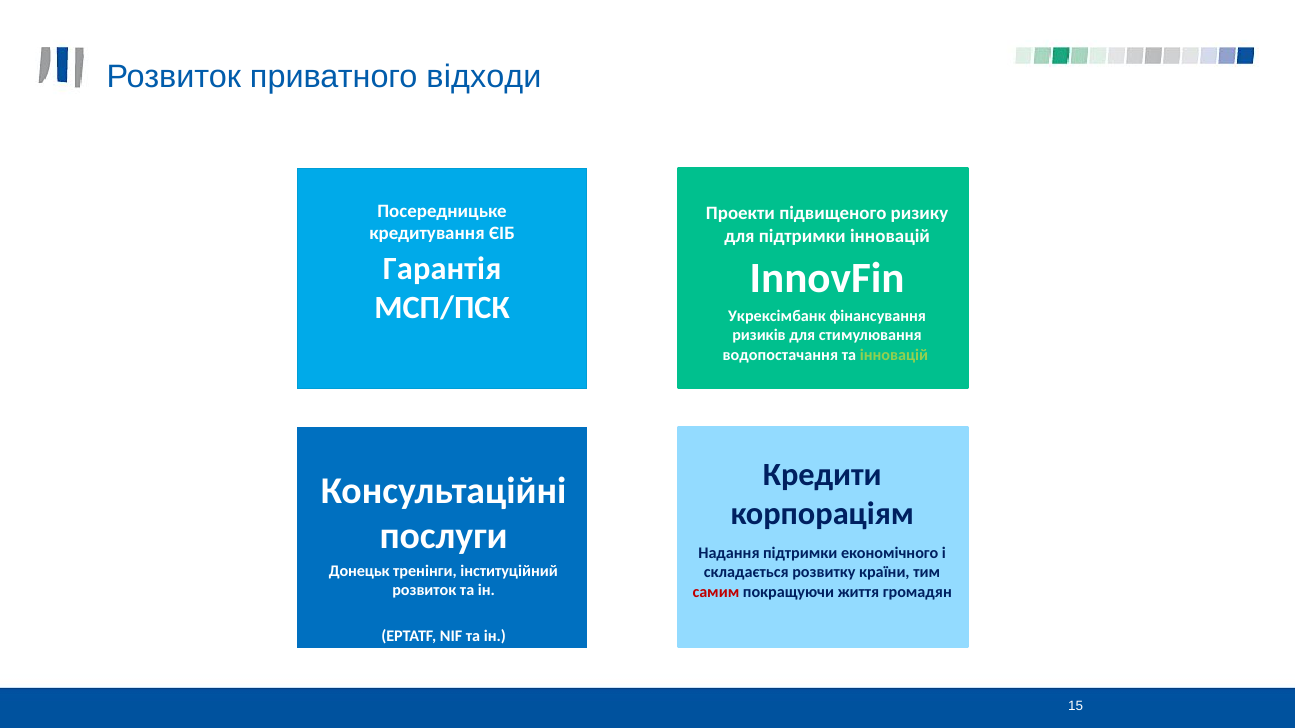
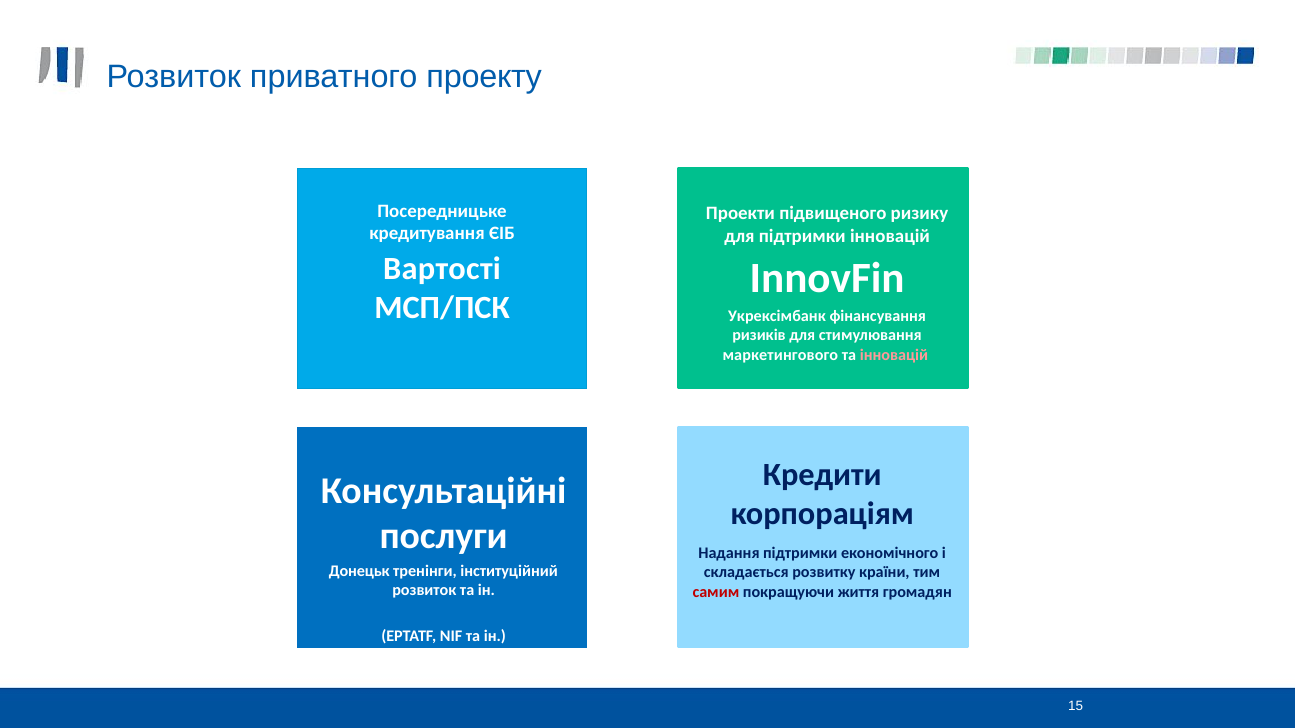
відходи: відходи -> проекту
Гарантія: Гарантія -> Вартості
водопостачання: водопостачання -> маркетингового
інновацій at (894, 355) colour: light green -> pink
